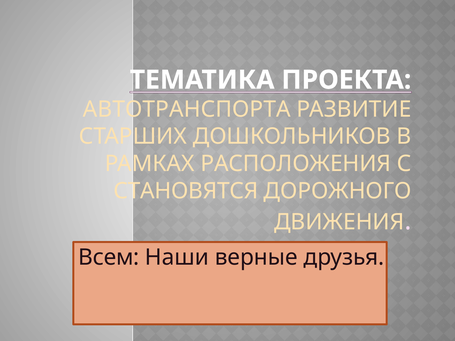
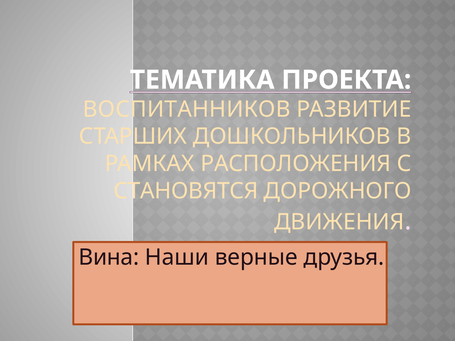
АВТОТРАНСПОРТА: АВТОТРАНСПОРТА -> ВОСПИТАННИКОВ
Всем: Всем -> Вина
